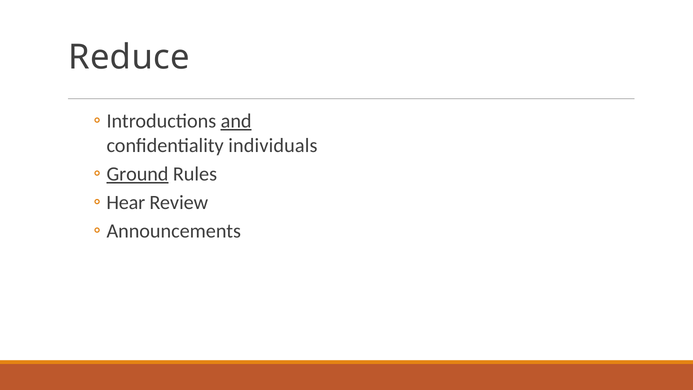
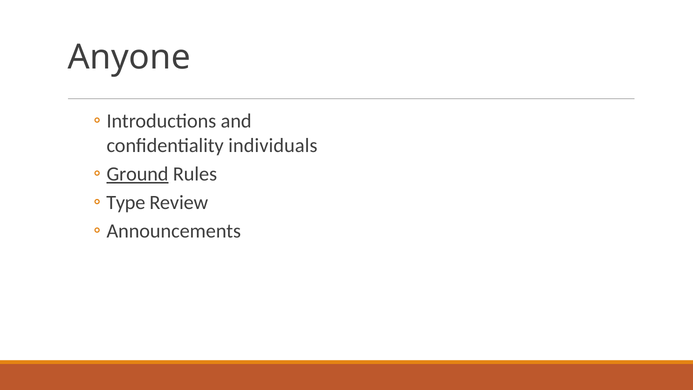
Reduce: Reduce -> Anyone
and underline: present -> none
Hear: Hear -> Type
